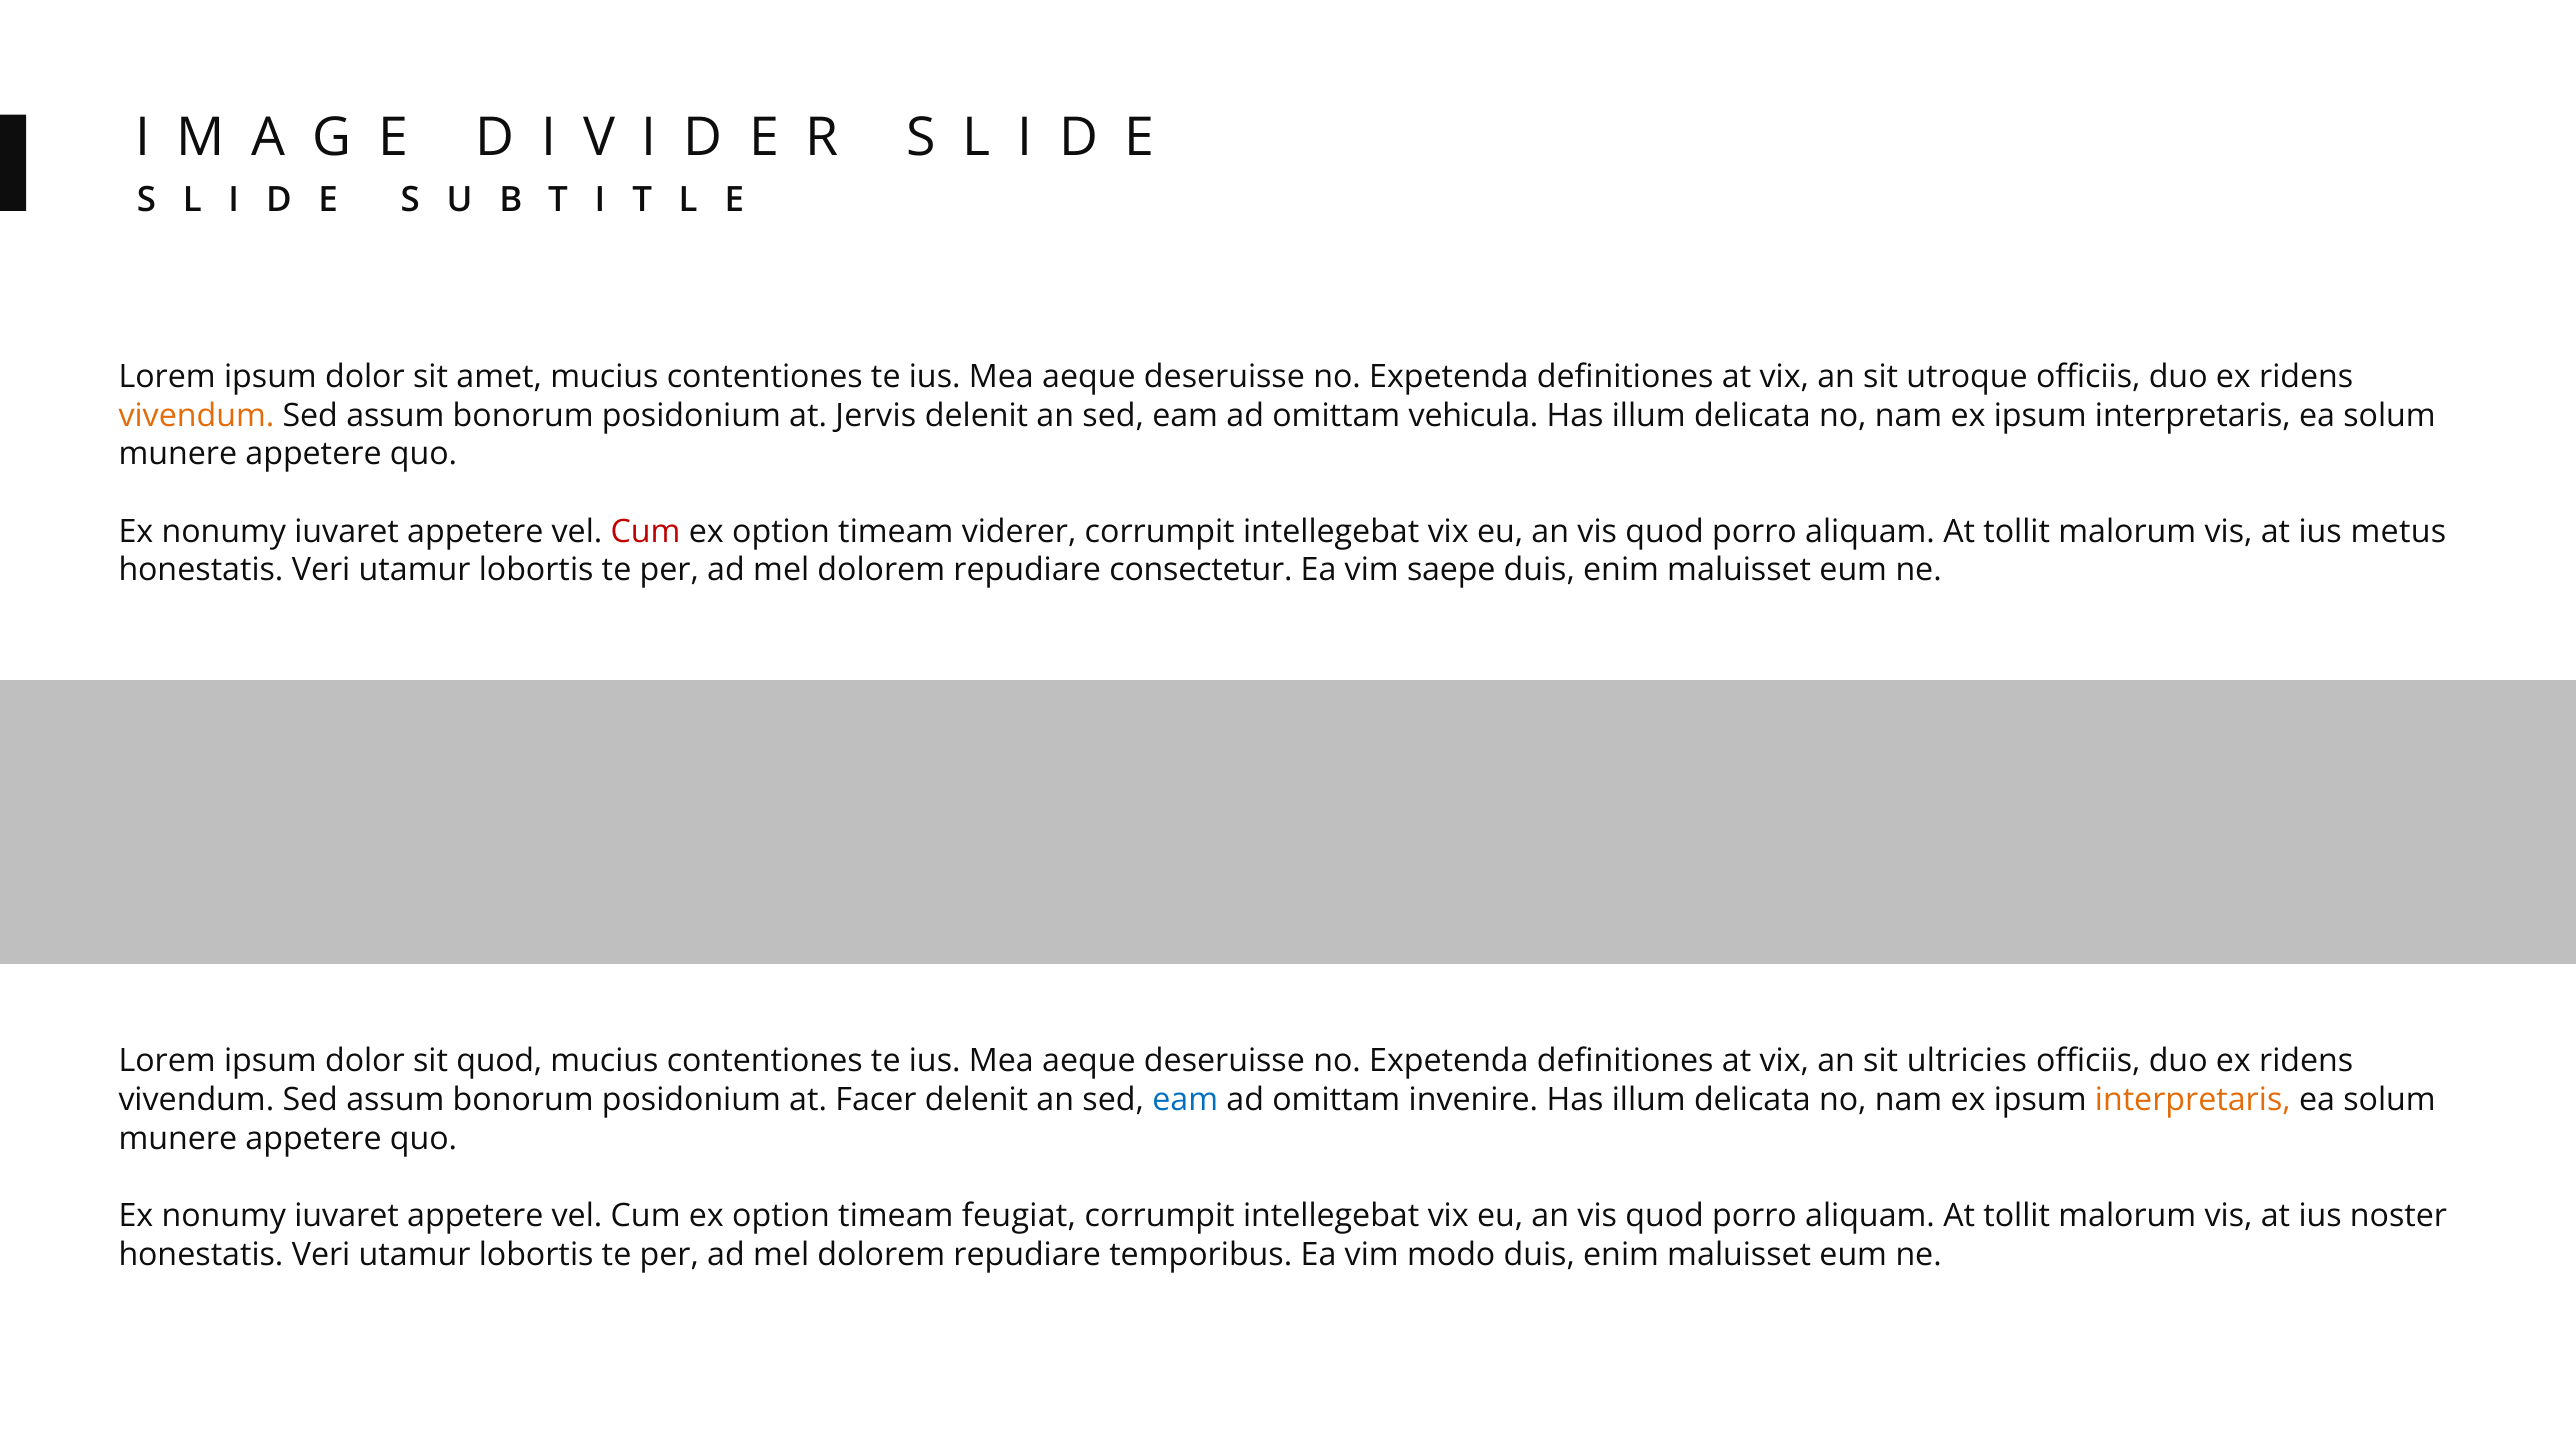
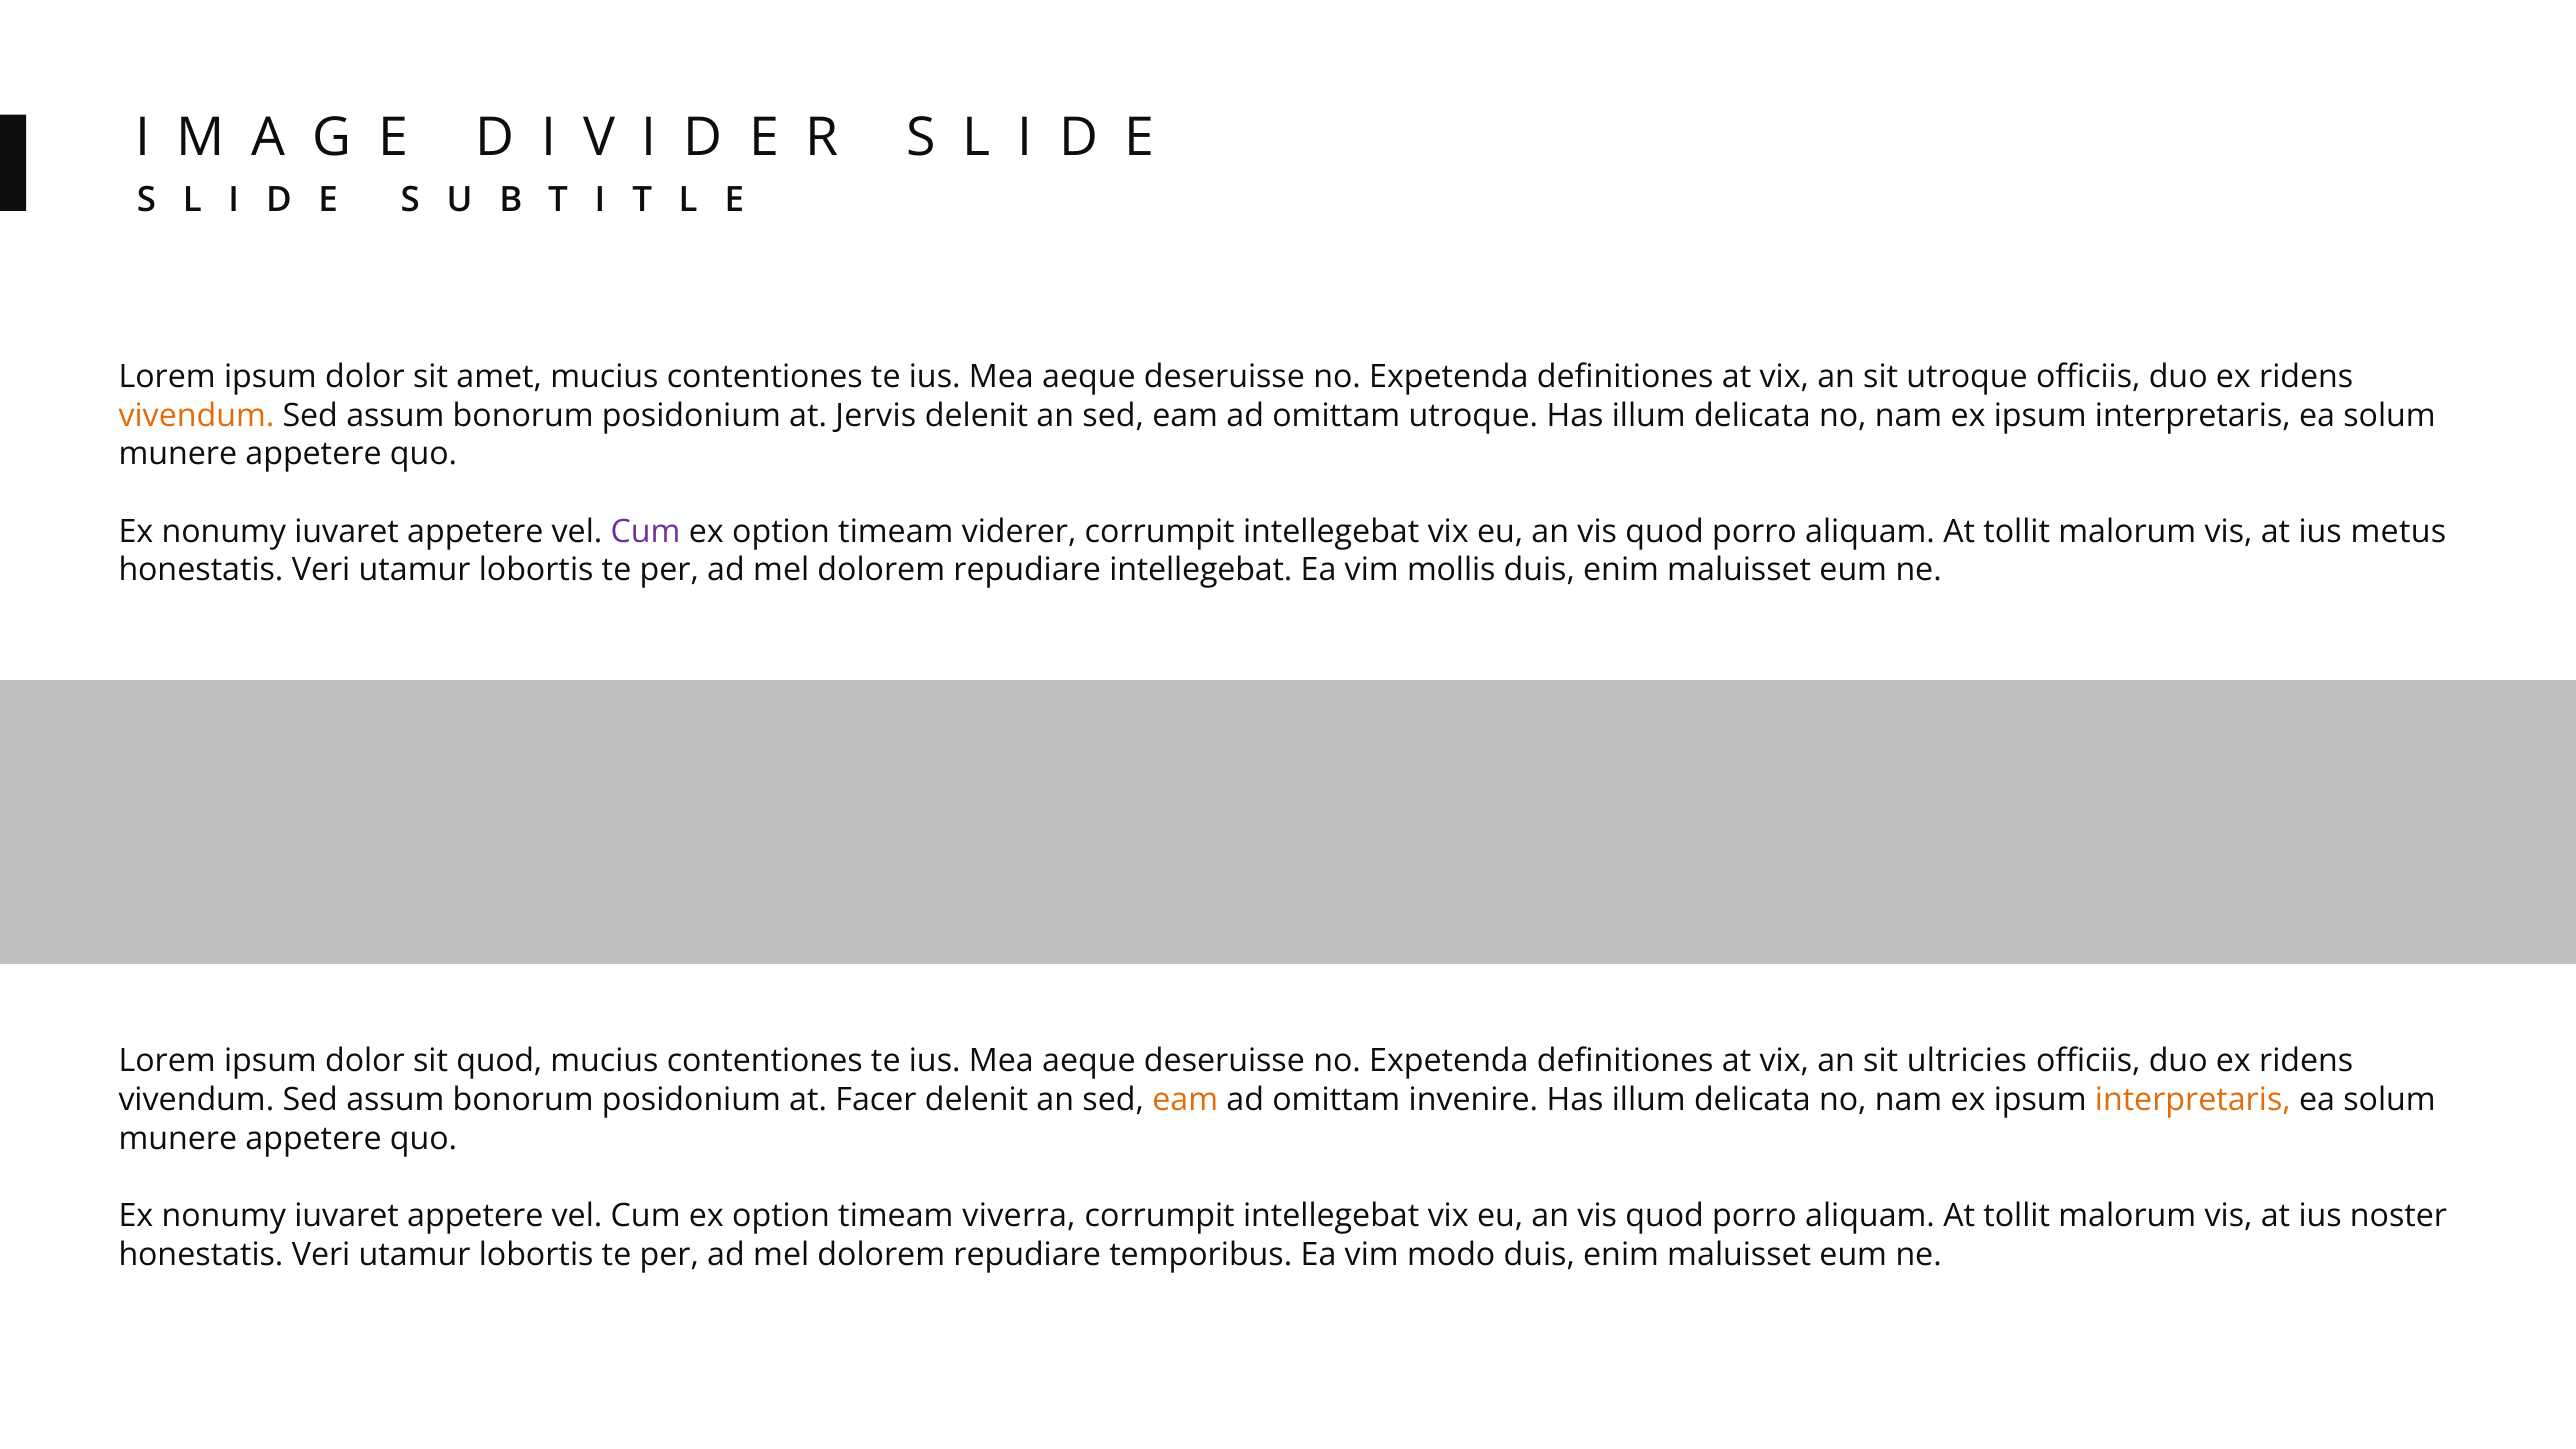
omittam vehicula: vehicula -> utroque
Cum at (646, 532) colour: red -> purple
repudiare consectetur: consectetur -> intellegebat
saepe: saepe -> mollis
eam at (1185, 1100) colour: blue -> orange
feugiat: feugiat -> viverra
